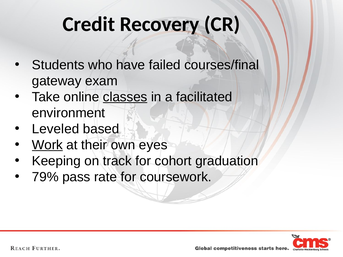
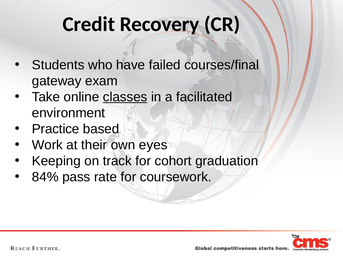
Leveled: Leveled -> Practice
Work underline: present -> none
79%: 79% -> 84%
